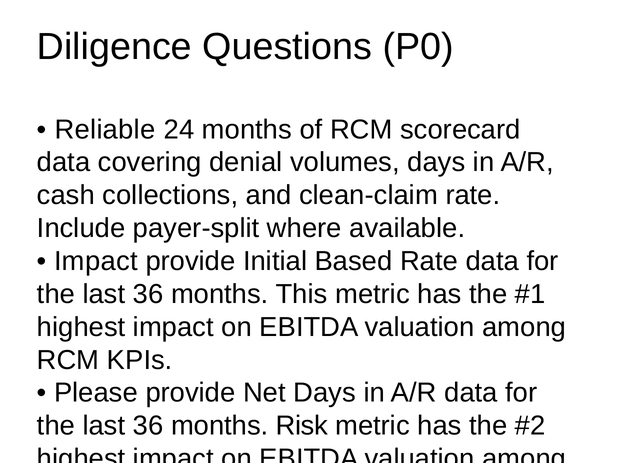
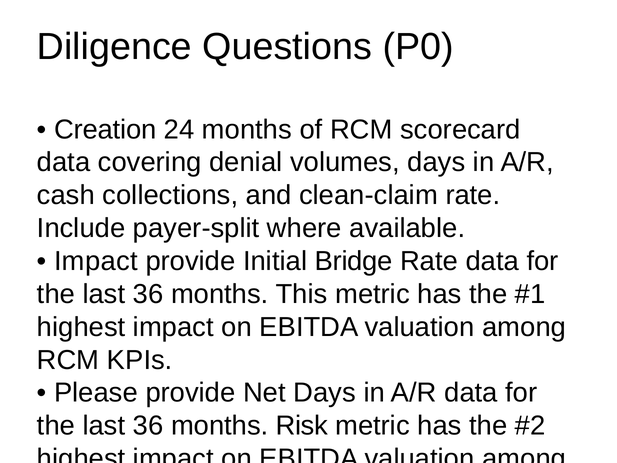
Reliable: Reliable -> Creation
Based: Based -> Bridge
